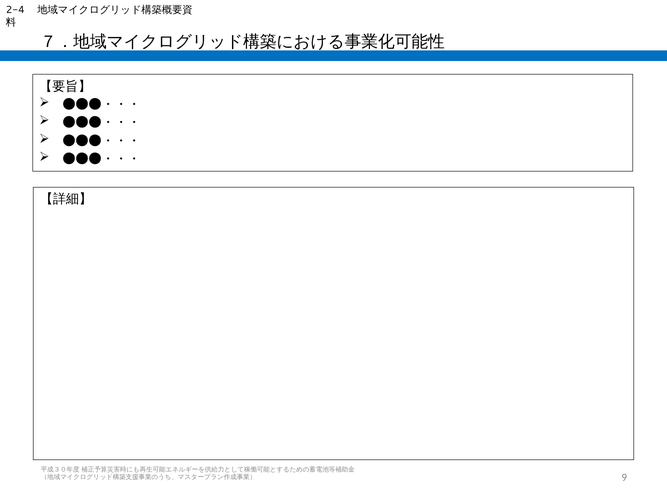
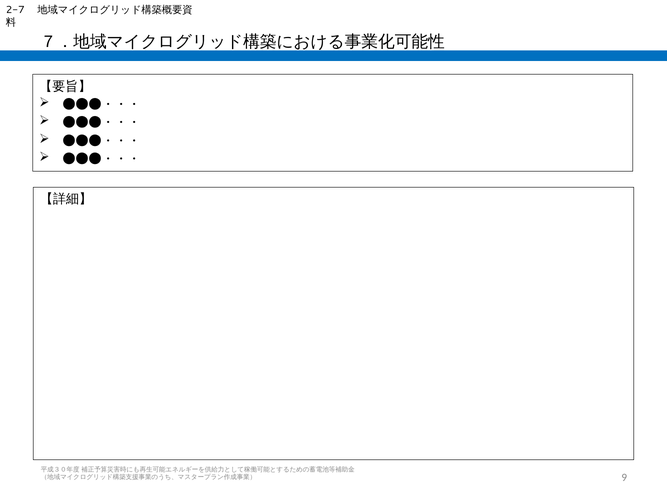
2-4: 2-4 -> 2-7
